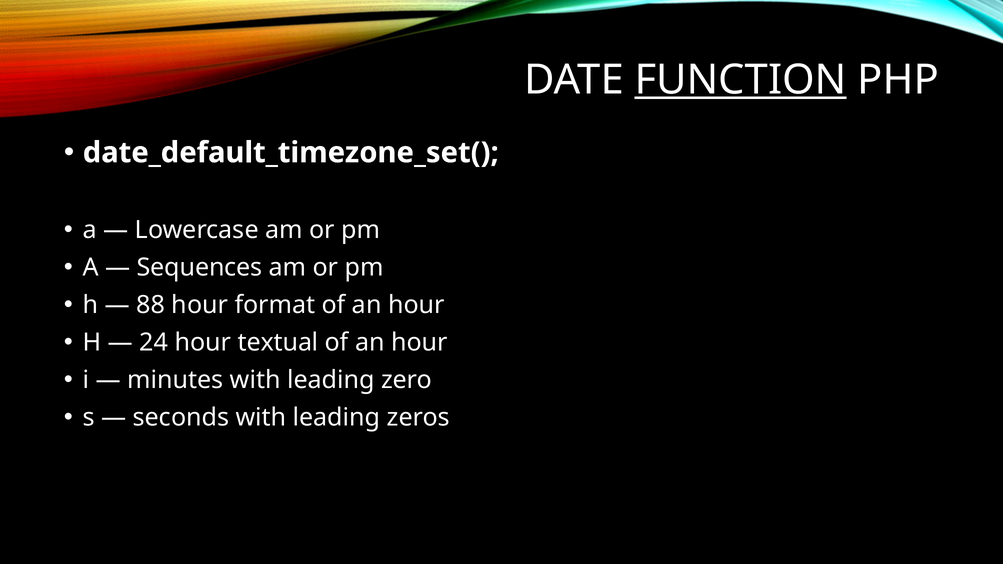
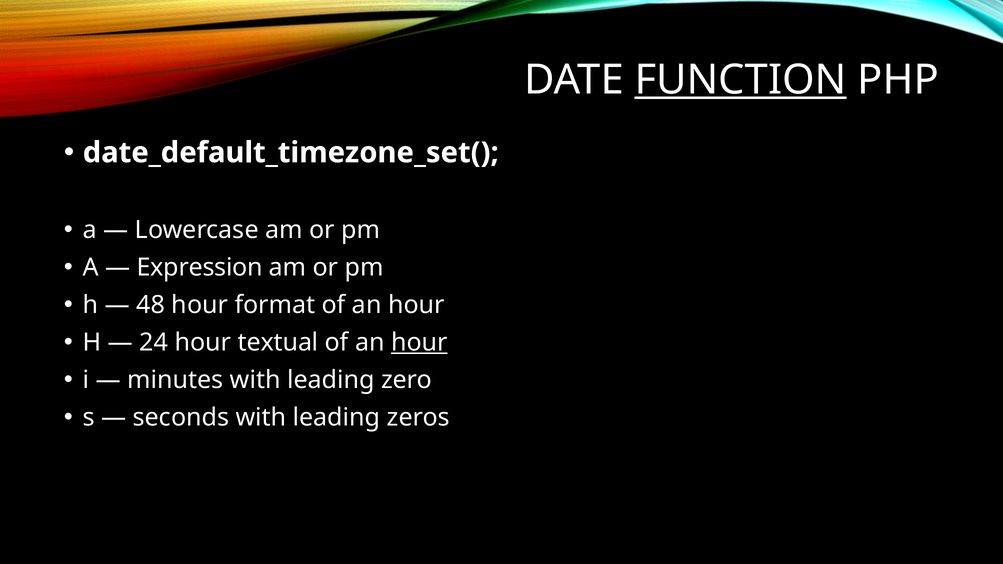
Sequences: Sequences -> Expression
88: 88 -> 48
hour at (419, 343) underline: none -> present
